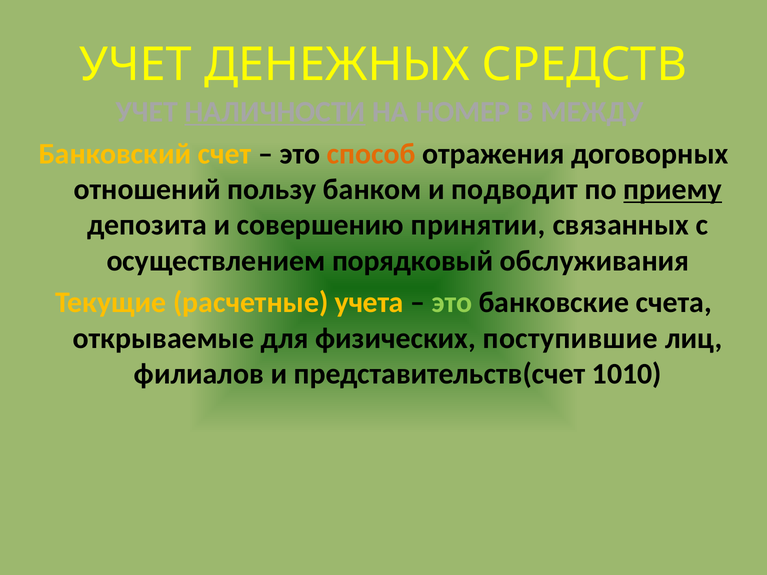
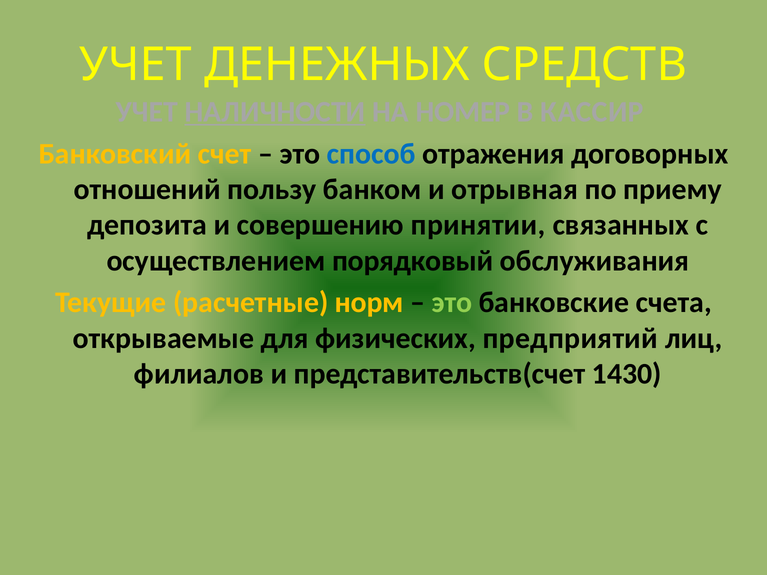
МЕЖДУ: МЕЖДУ -> КАССИР
способ colour: orange -> blue
подводит: подводит -> отрывная
приему underline: present -> none
учета: учета -> норм
поступившие: поступившие -> предприятий
1010: 1010 -> 1430
